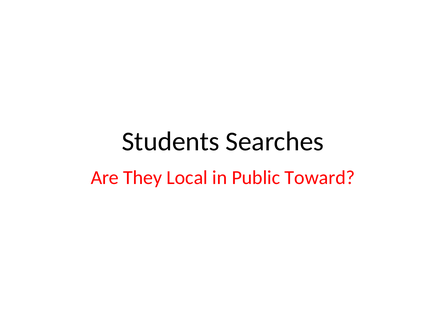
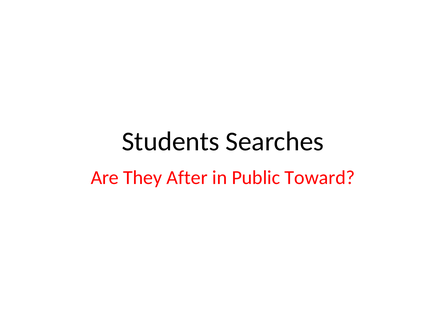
Local: Local -> After
